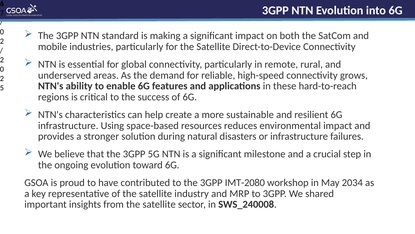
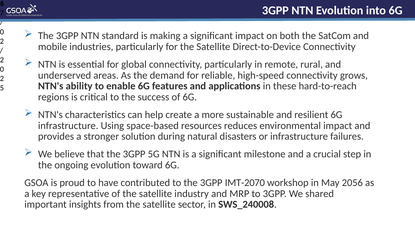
IMT-2080: IMT-2080 -> IMT-2070
2034: 2034 -> 2056
